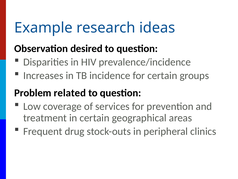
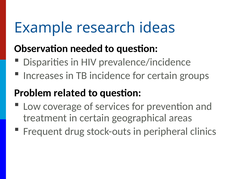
desired: desired -> needed
